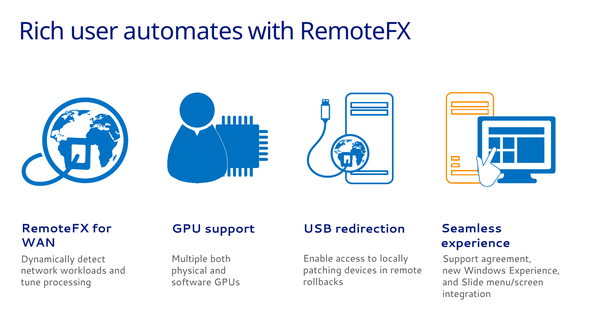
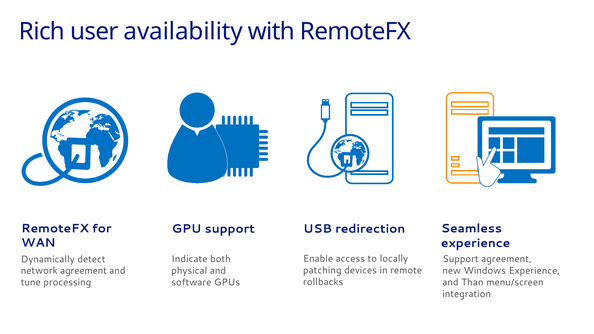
automates: automates -> availability
Multiple: Multiple -> Indicate
network workloads: workloads -> agreement
Slide: Slide -> Than
